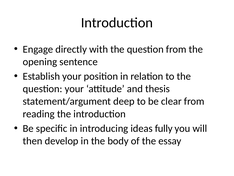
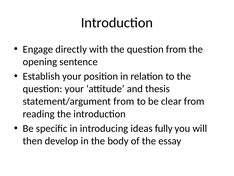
statement/argument deep: deep -> from
